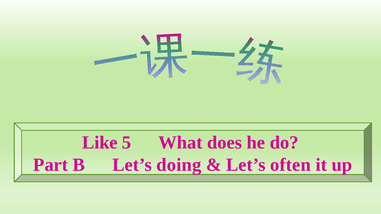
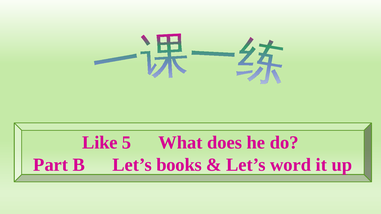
doing: doing -> books
often: often -> word
